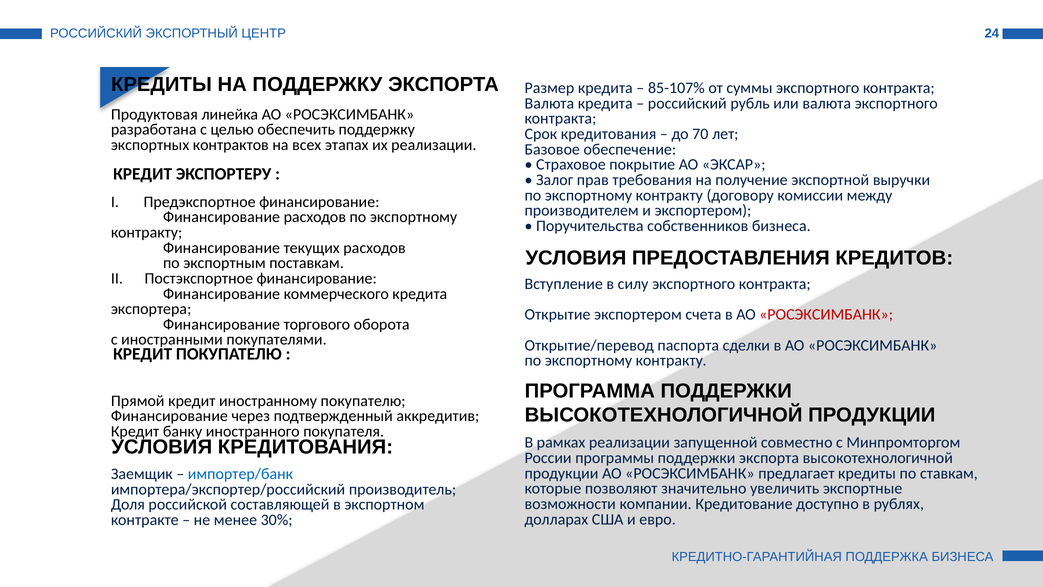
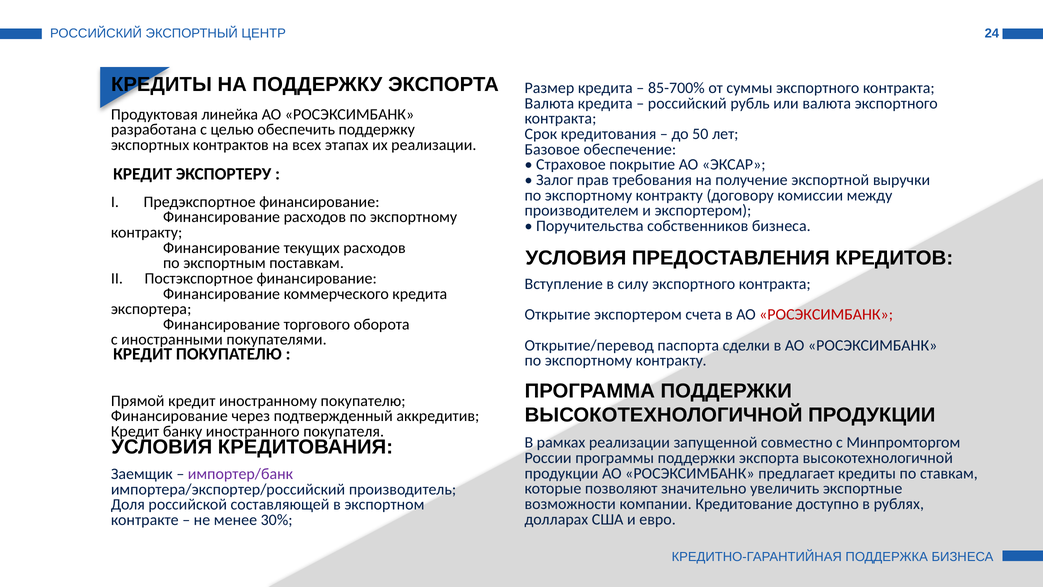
85-107%: 85-107% -> 85-700%
70: 70 -> 50
импортер/банк colour: blue -> purple
